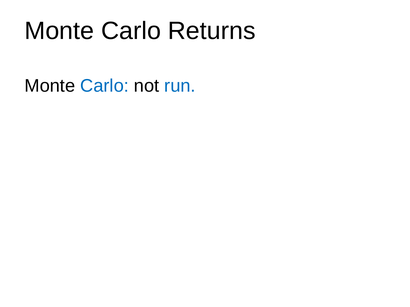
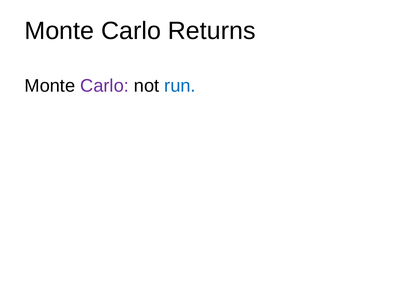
Carlo at (105, 86) colour: blue -> purple
